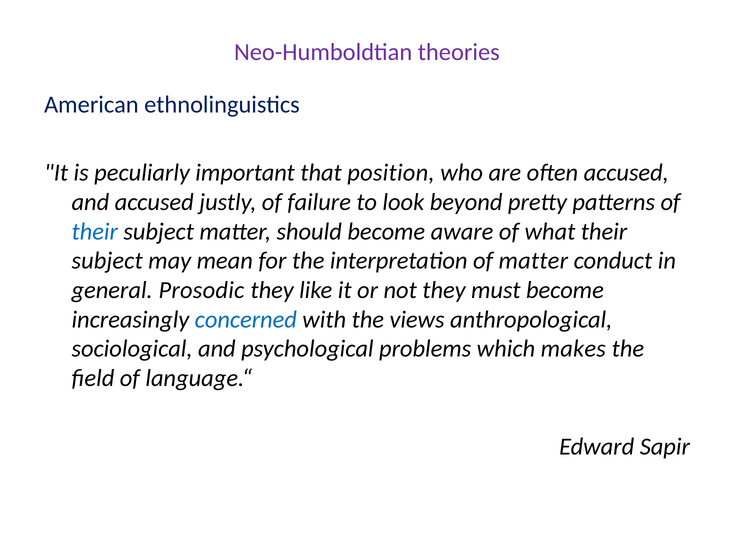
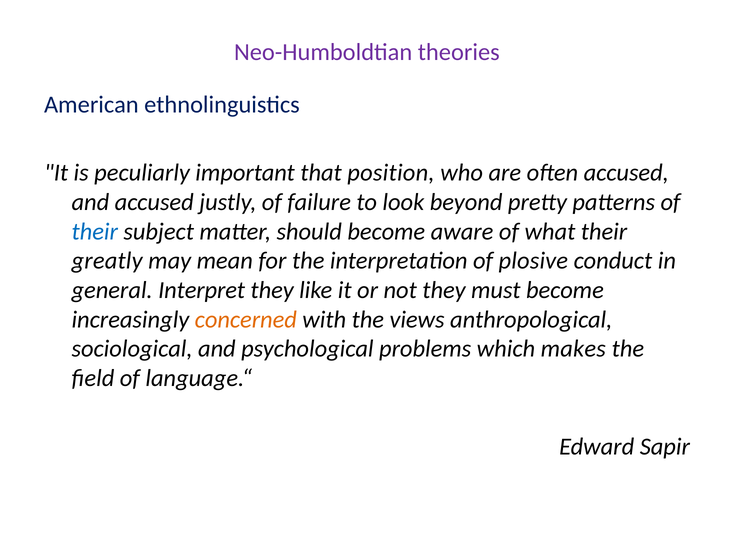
subject at (107, 261): subject -> greatly
of matter: matter -> plosive
Prosodic: Prosodic -> Interpret
concerned colour: blue -> orange
